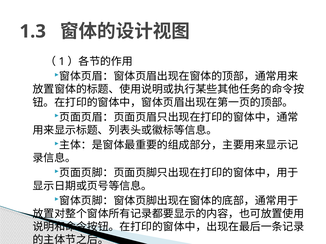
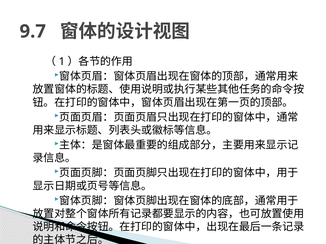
1.3: 1.3 -> 9.7
